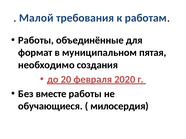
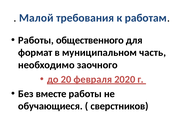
объединённые: объединённые -> общественного
пятая: пятая -> часть
создания: создания -> заочного
милосердия: милосердия -> сверстников
